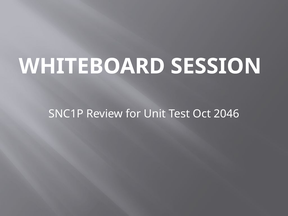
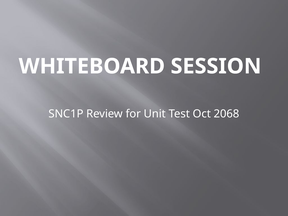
2046: 2046 -> 2068
